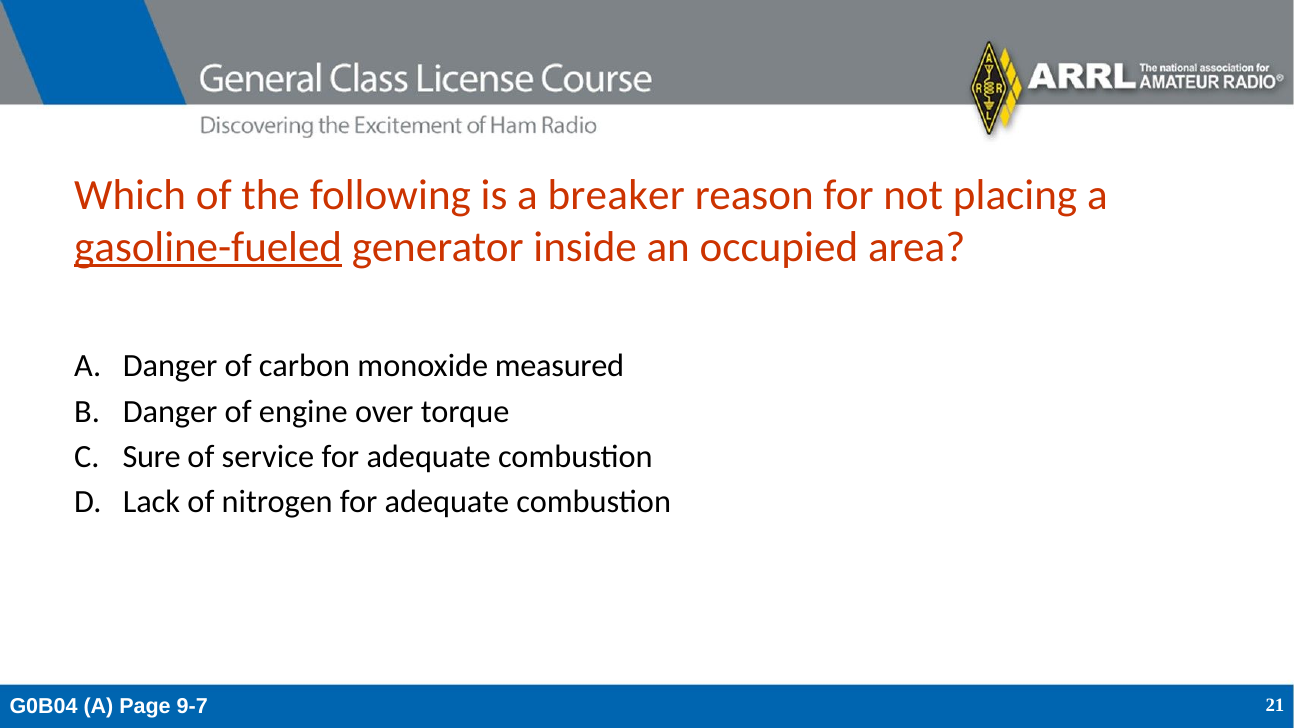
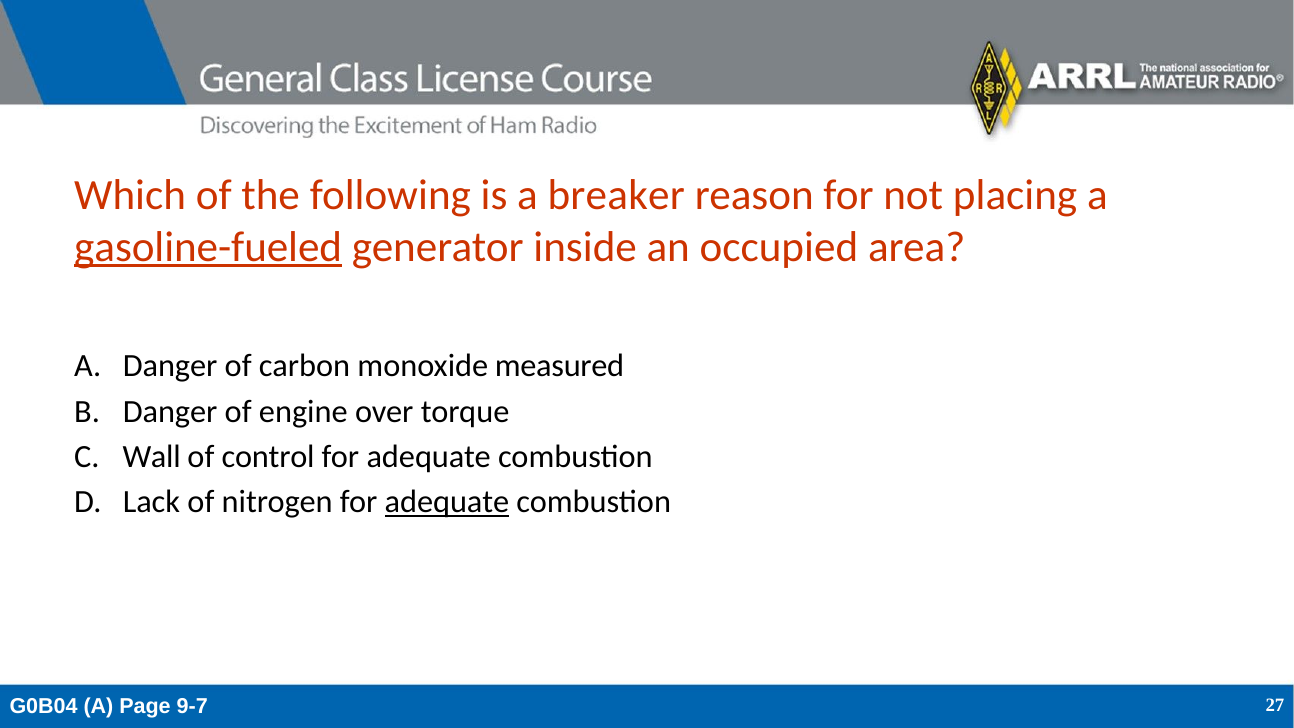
Sure: Sure -> Wall
service: service -> control
adequate at (447, 502) underline: none -> present
21: 21 -> 27
